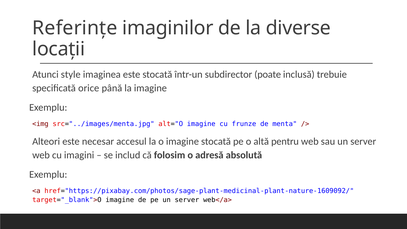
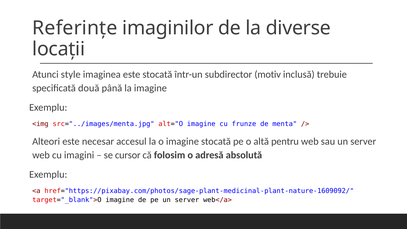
poate: poate -> motiv
orice: orice -> două
includ: includ -> cursor
